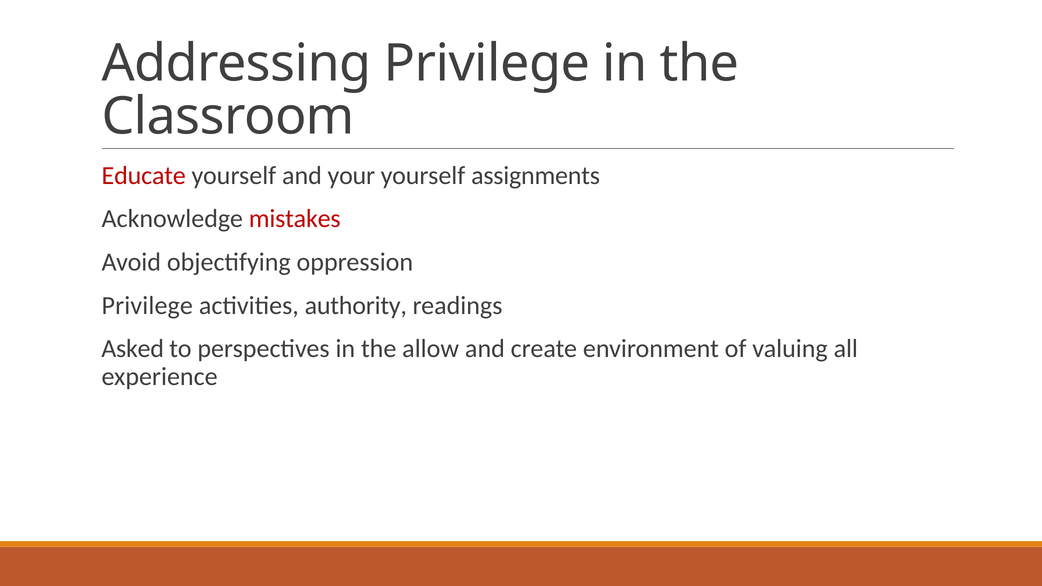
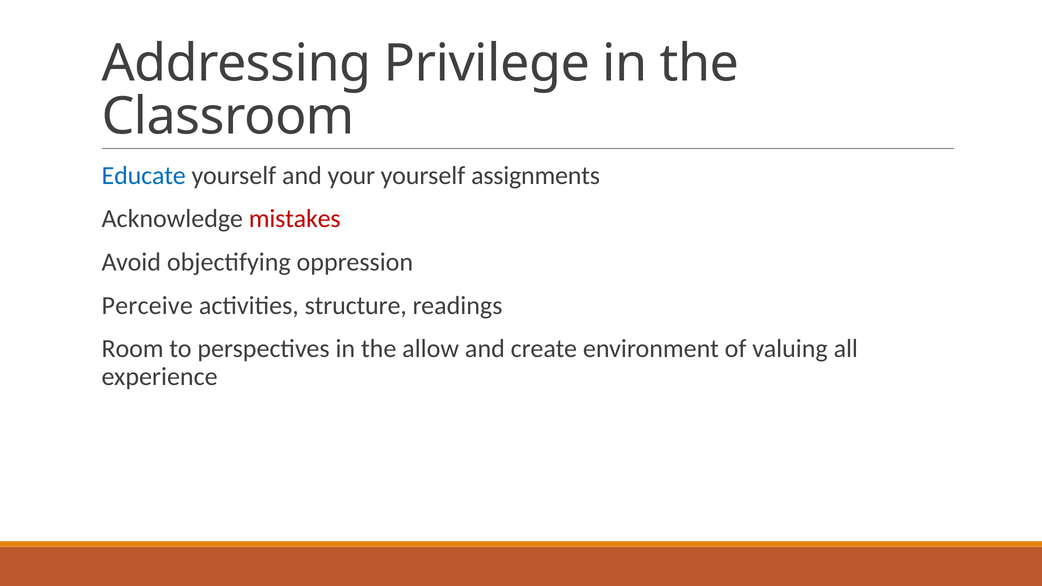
Educate colour: red -> blue
Privilege at (147, 306): Privilege -> Perceive
authority: authority -> structure
Asked: Asked -> Room
